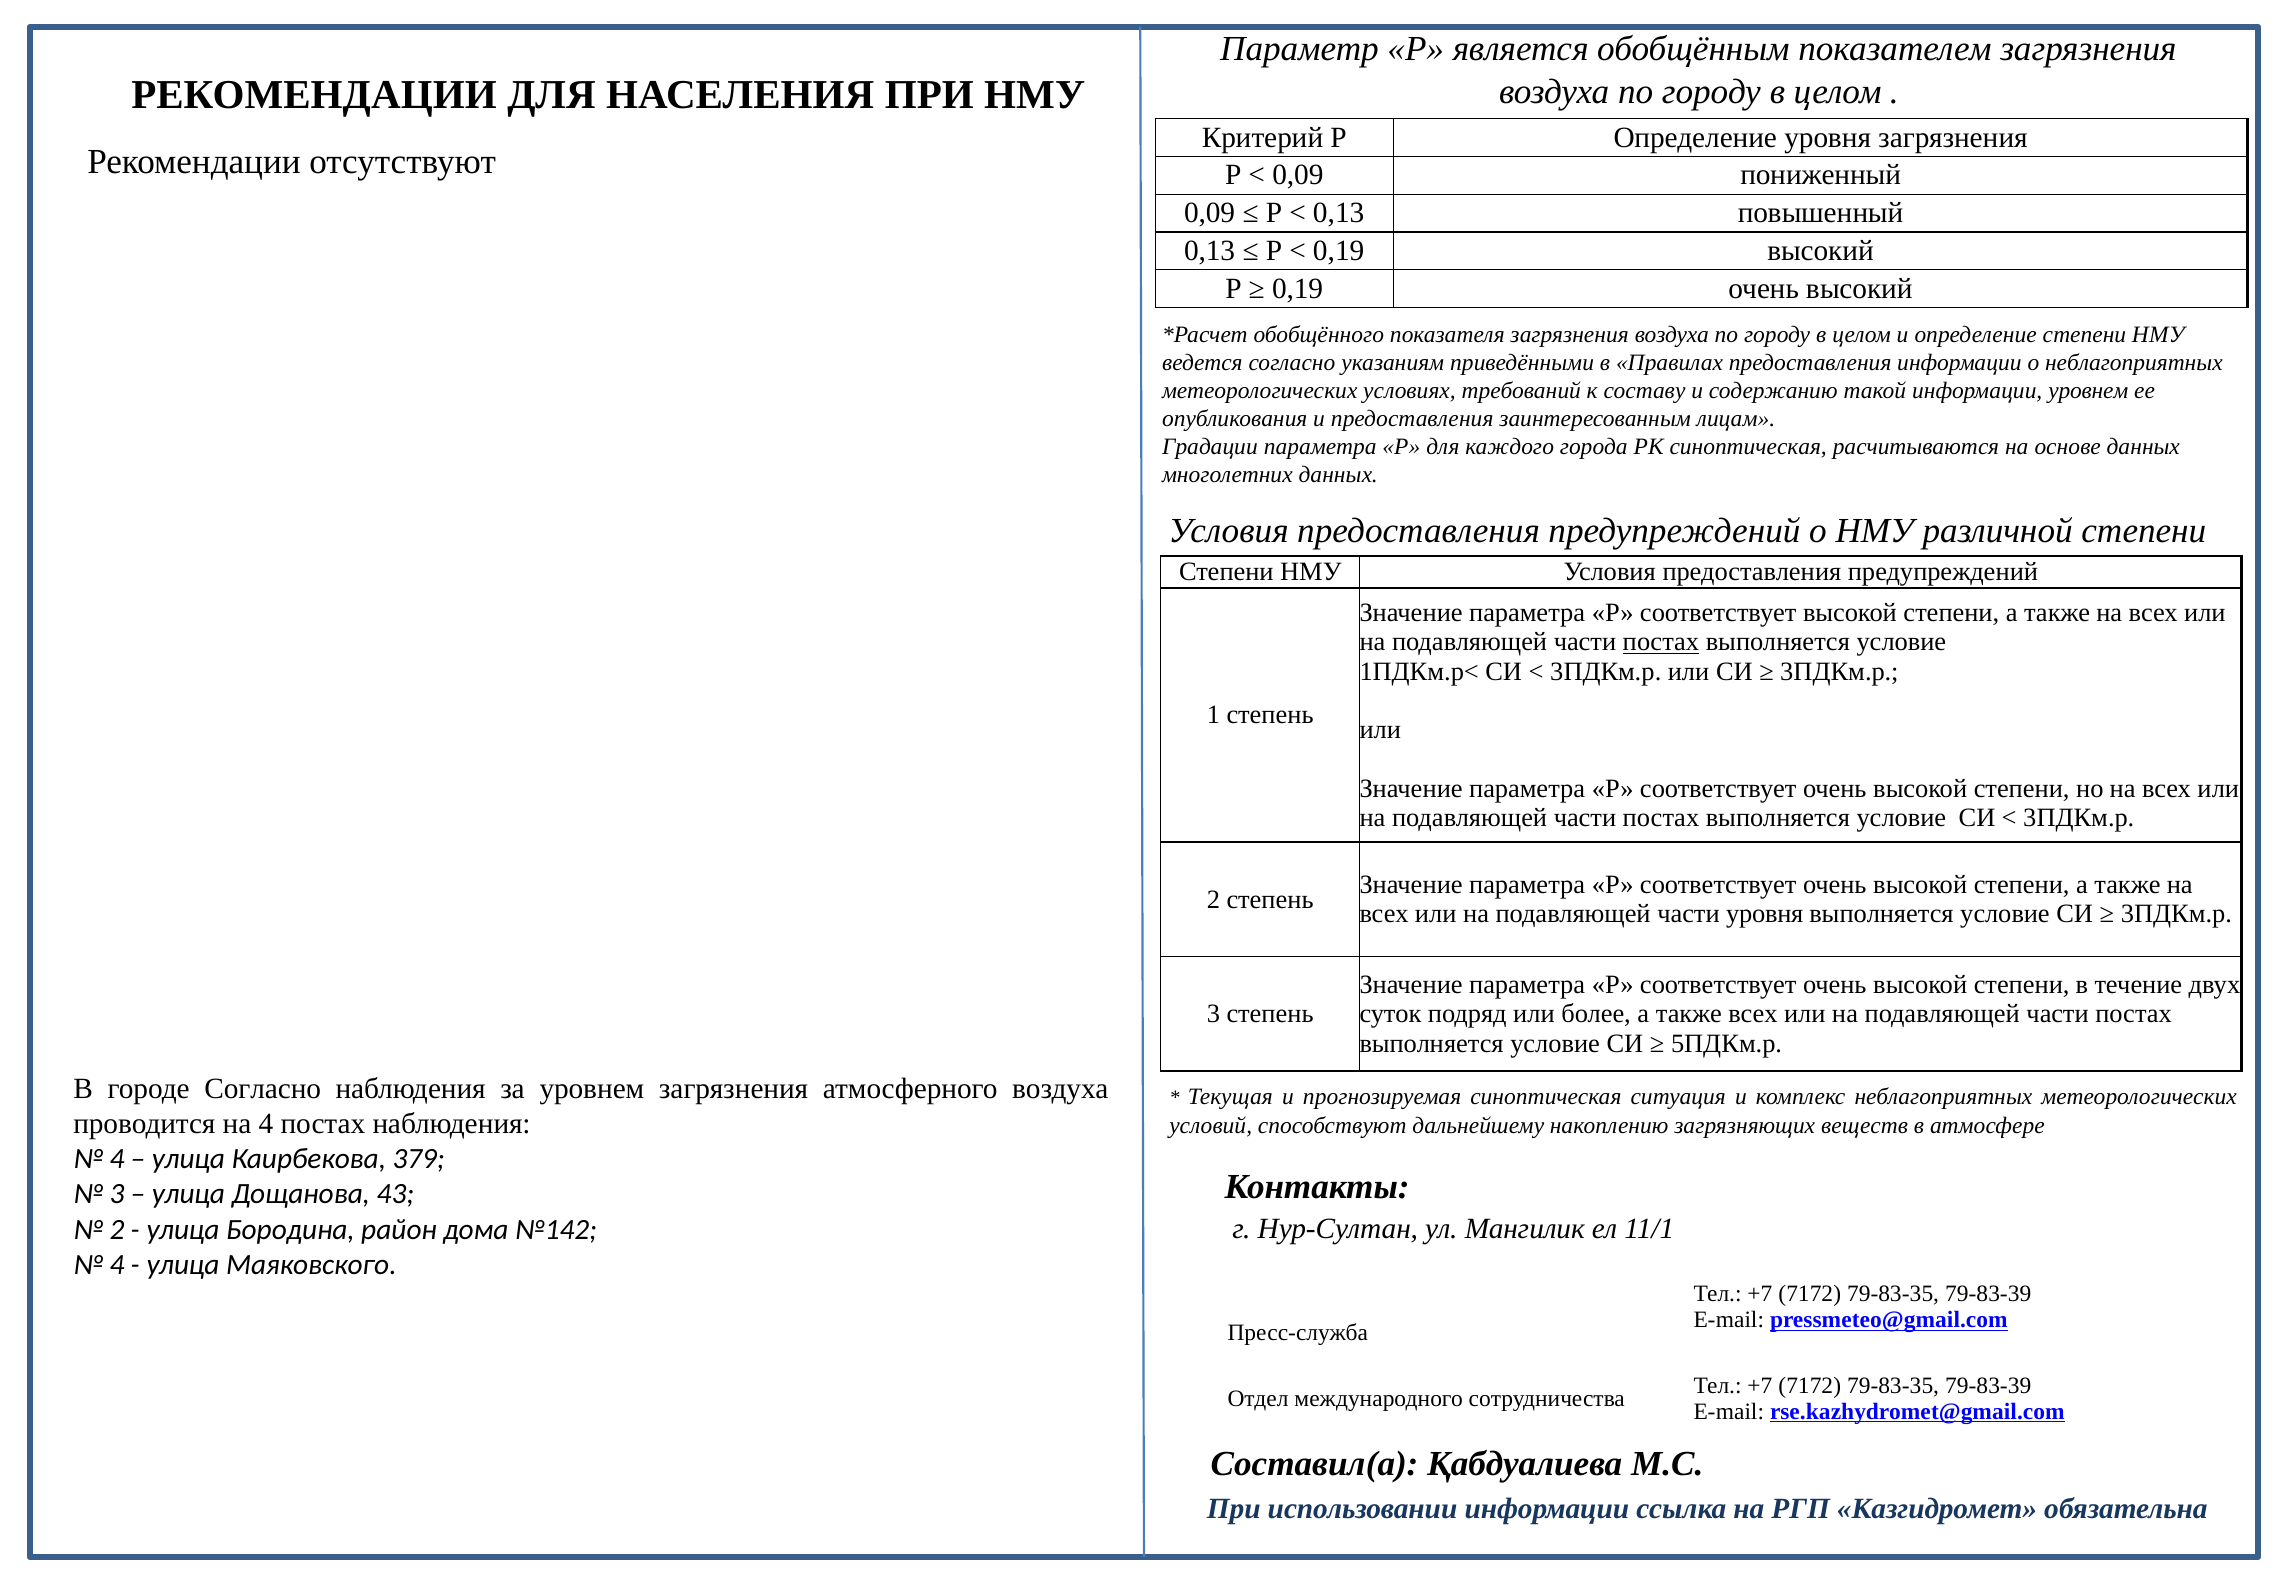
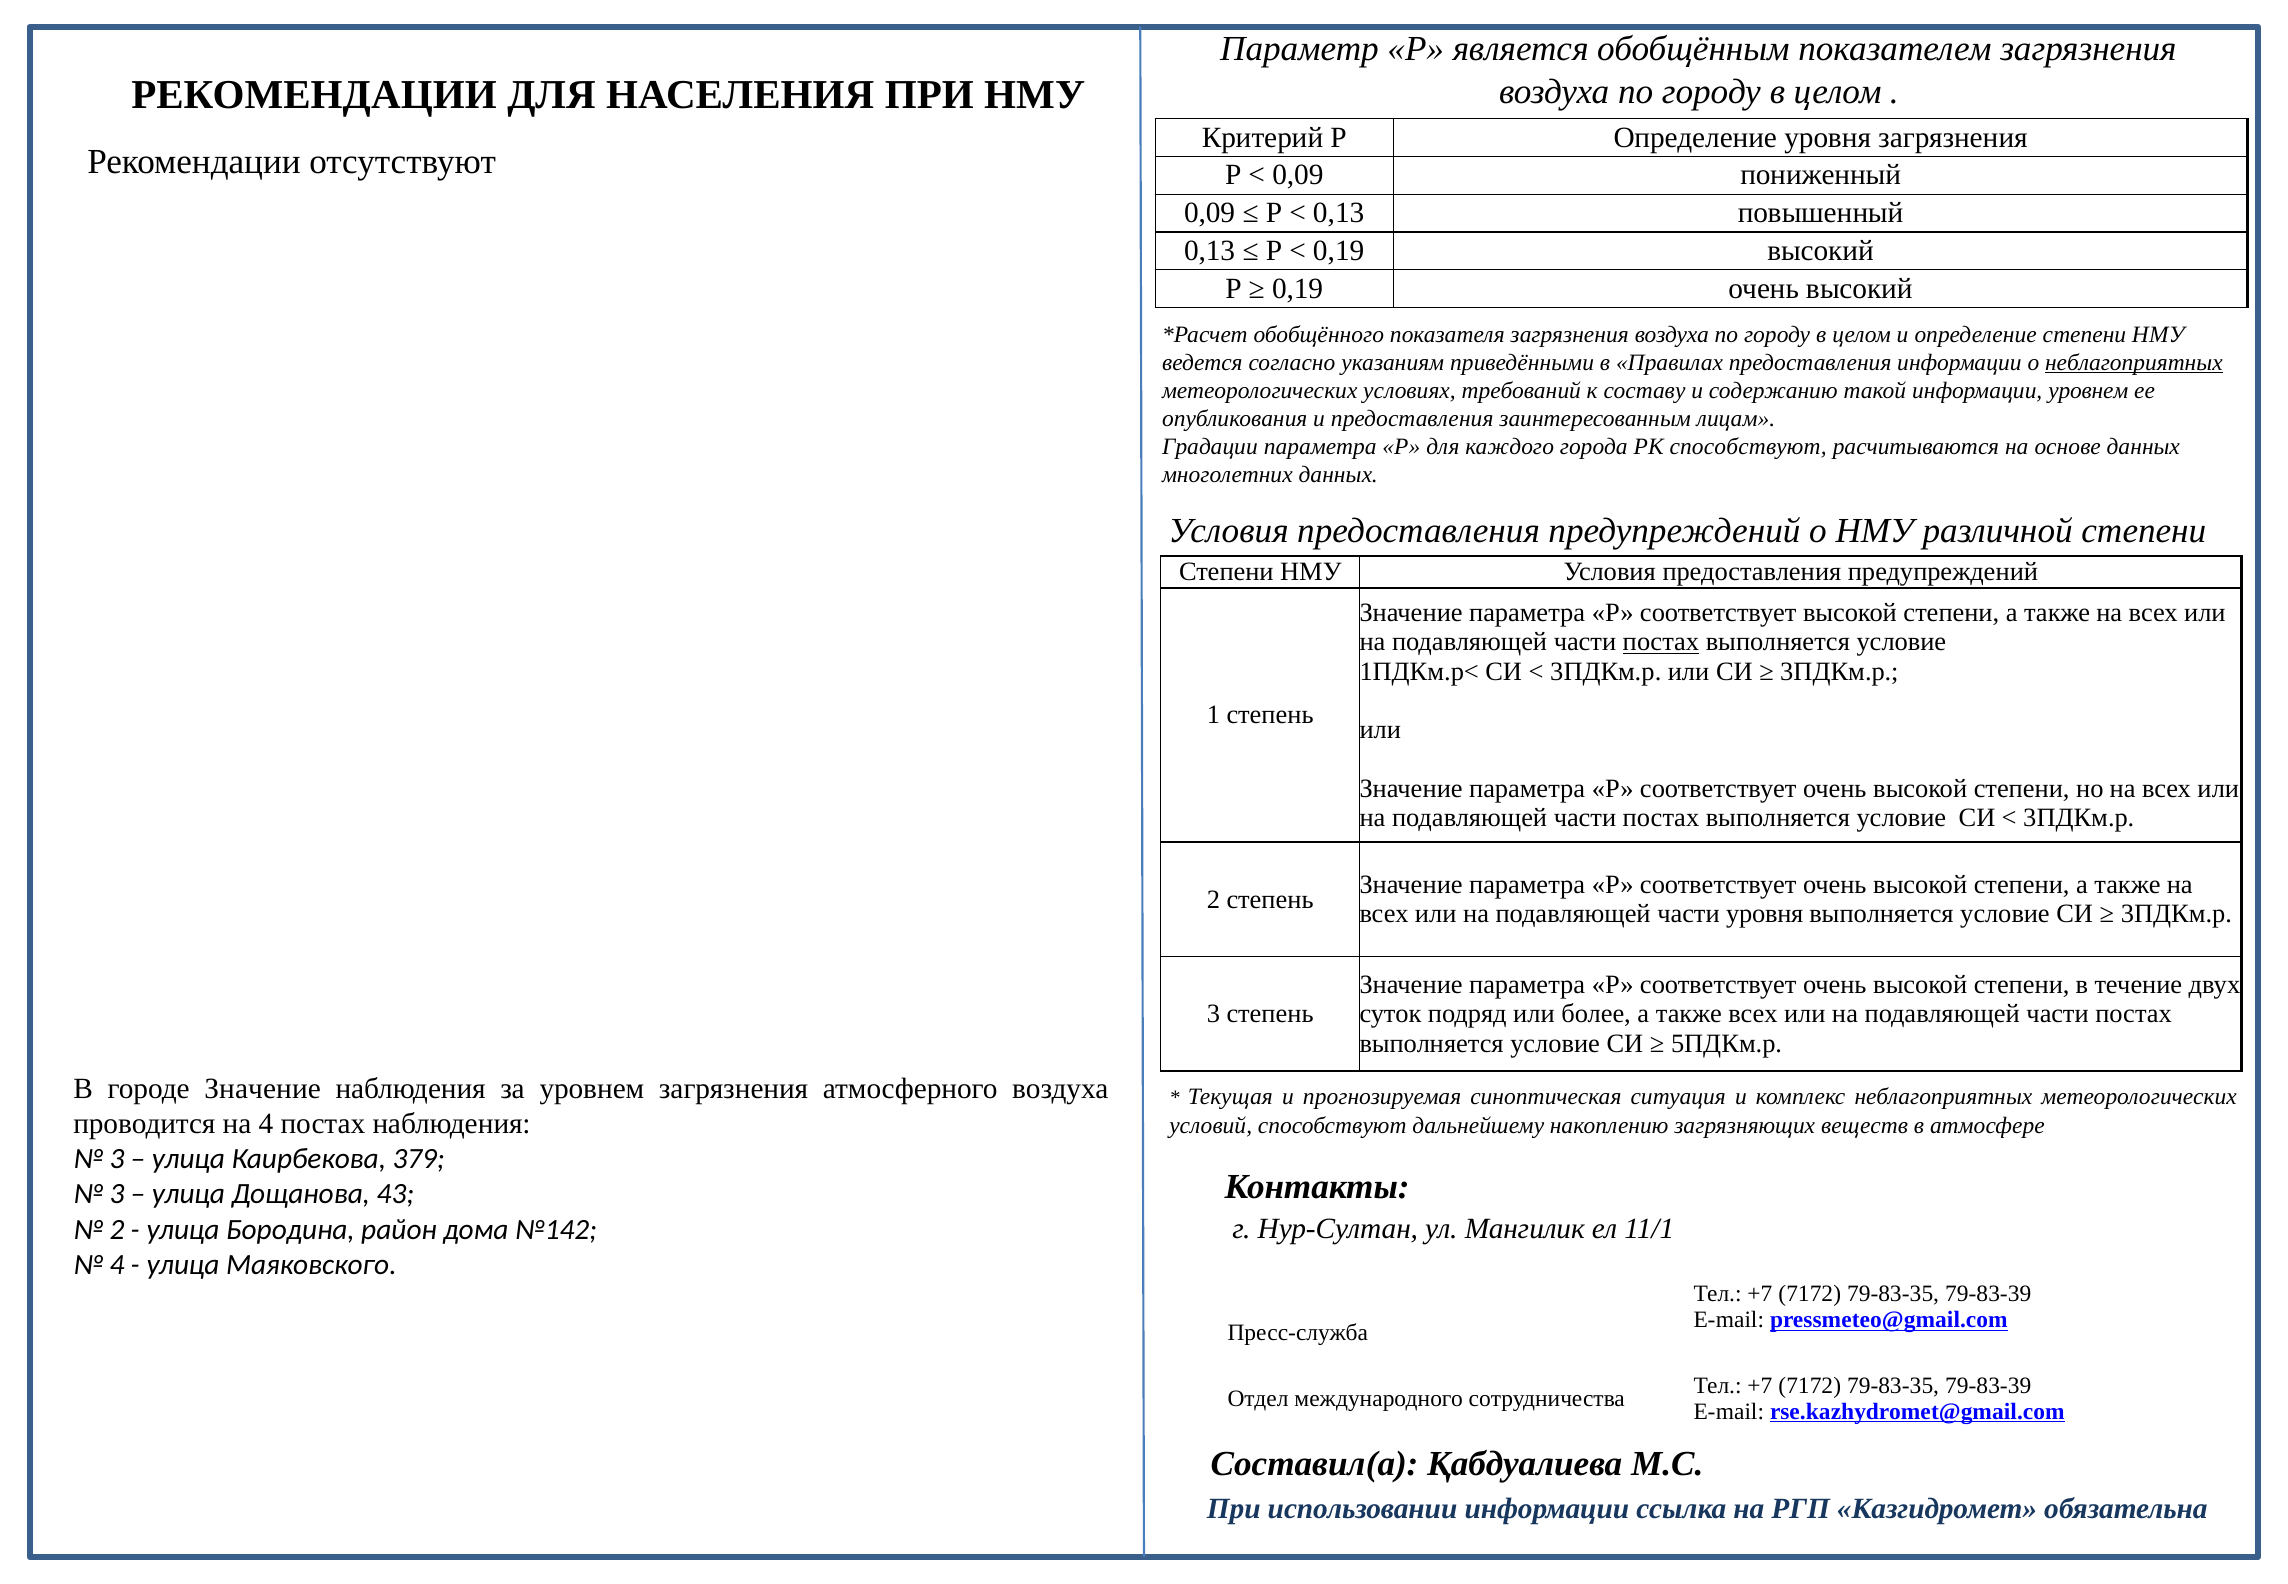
неблагоприятных at (2134, 363) underline: none -> present
РК синоптическая: синоптическая -> способствуют
городе Согласно: Согласно -> Значение
4 at (117, 1159): 4 -> 3
